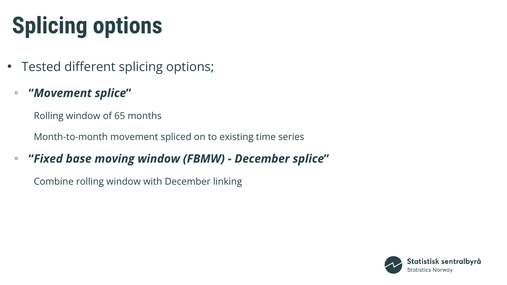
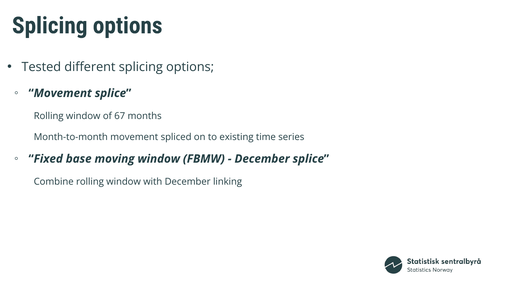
65: 65 -> 67
